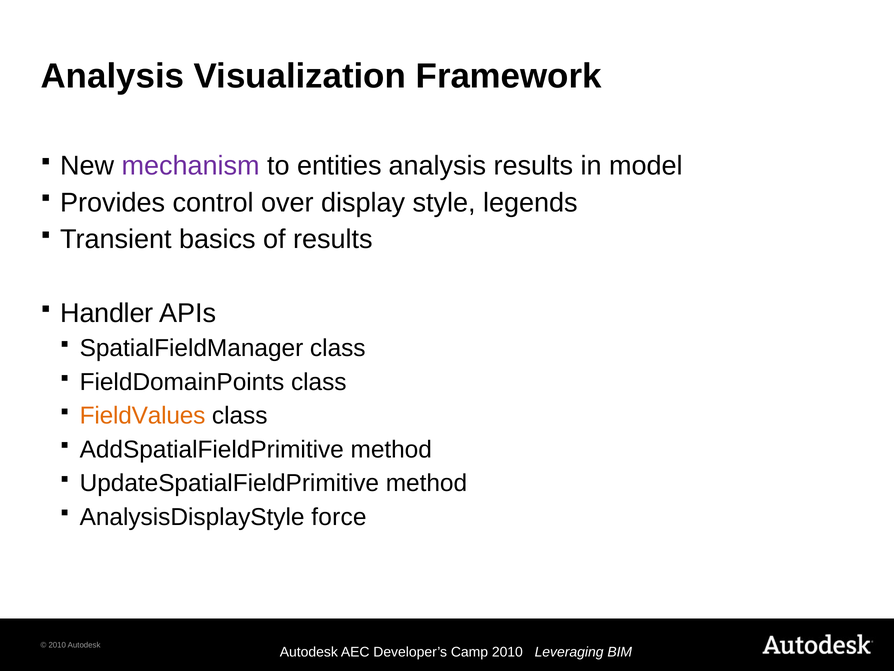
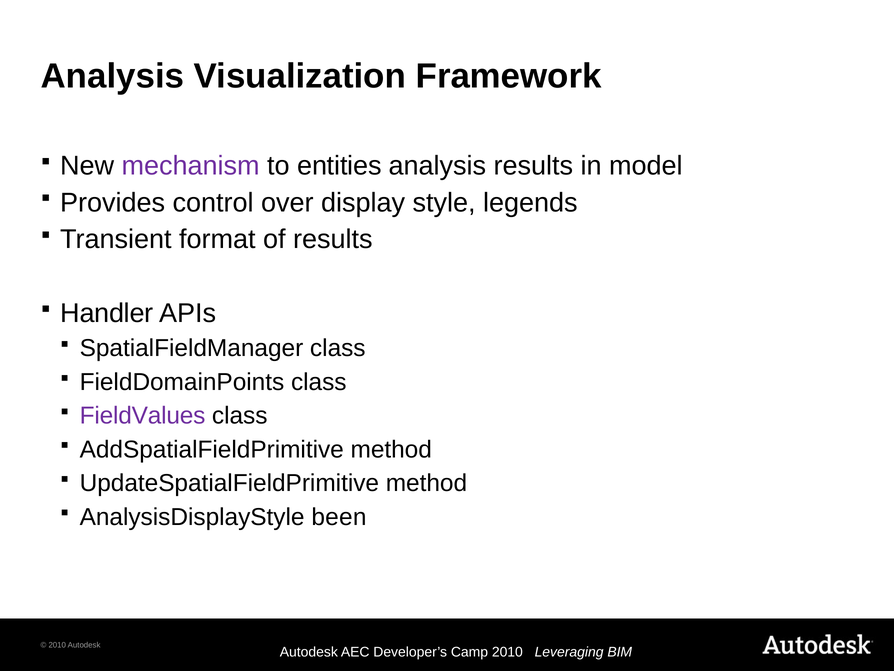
basics: basics -> format
FieldValues colour: orange -> purple
force: force -> been
